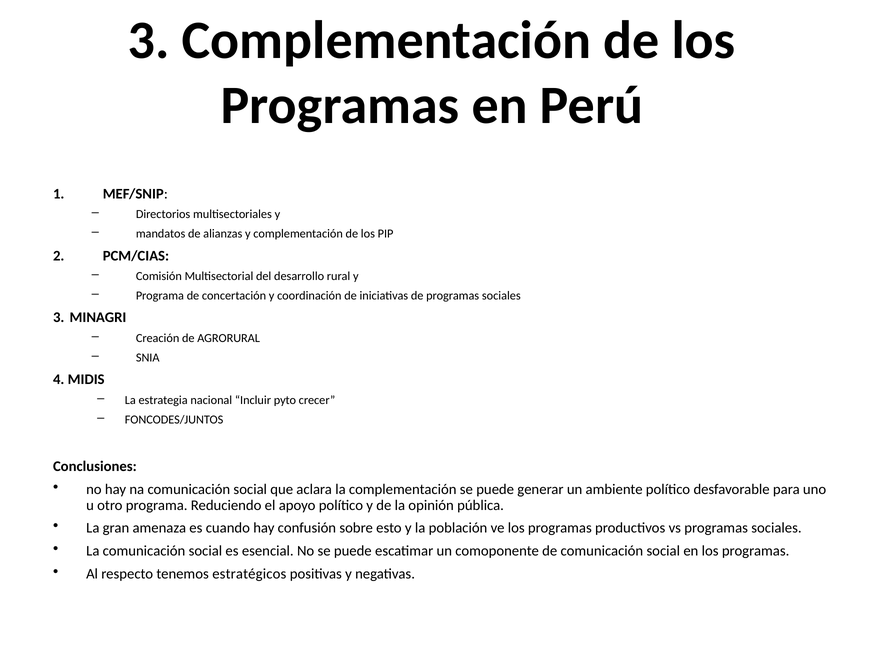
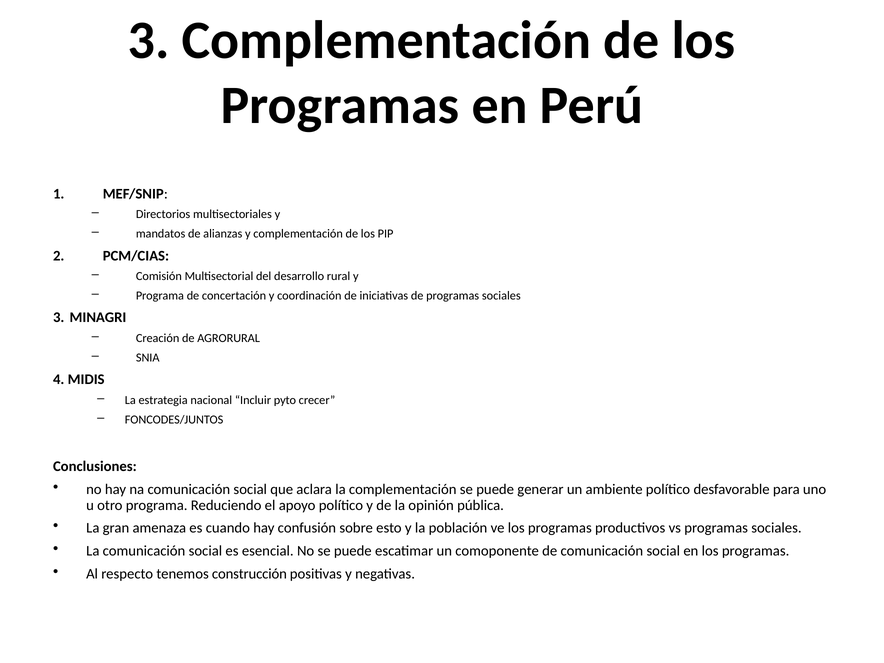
estratégicos: estratégicos -> construcción
